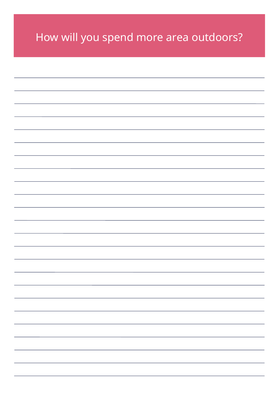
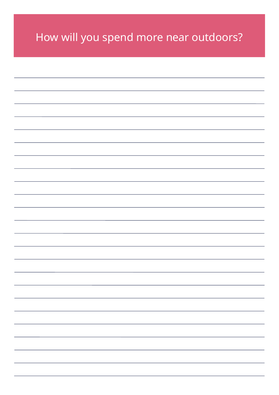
area: area -> near
